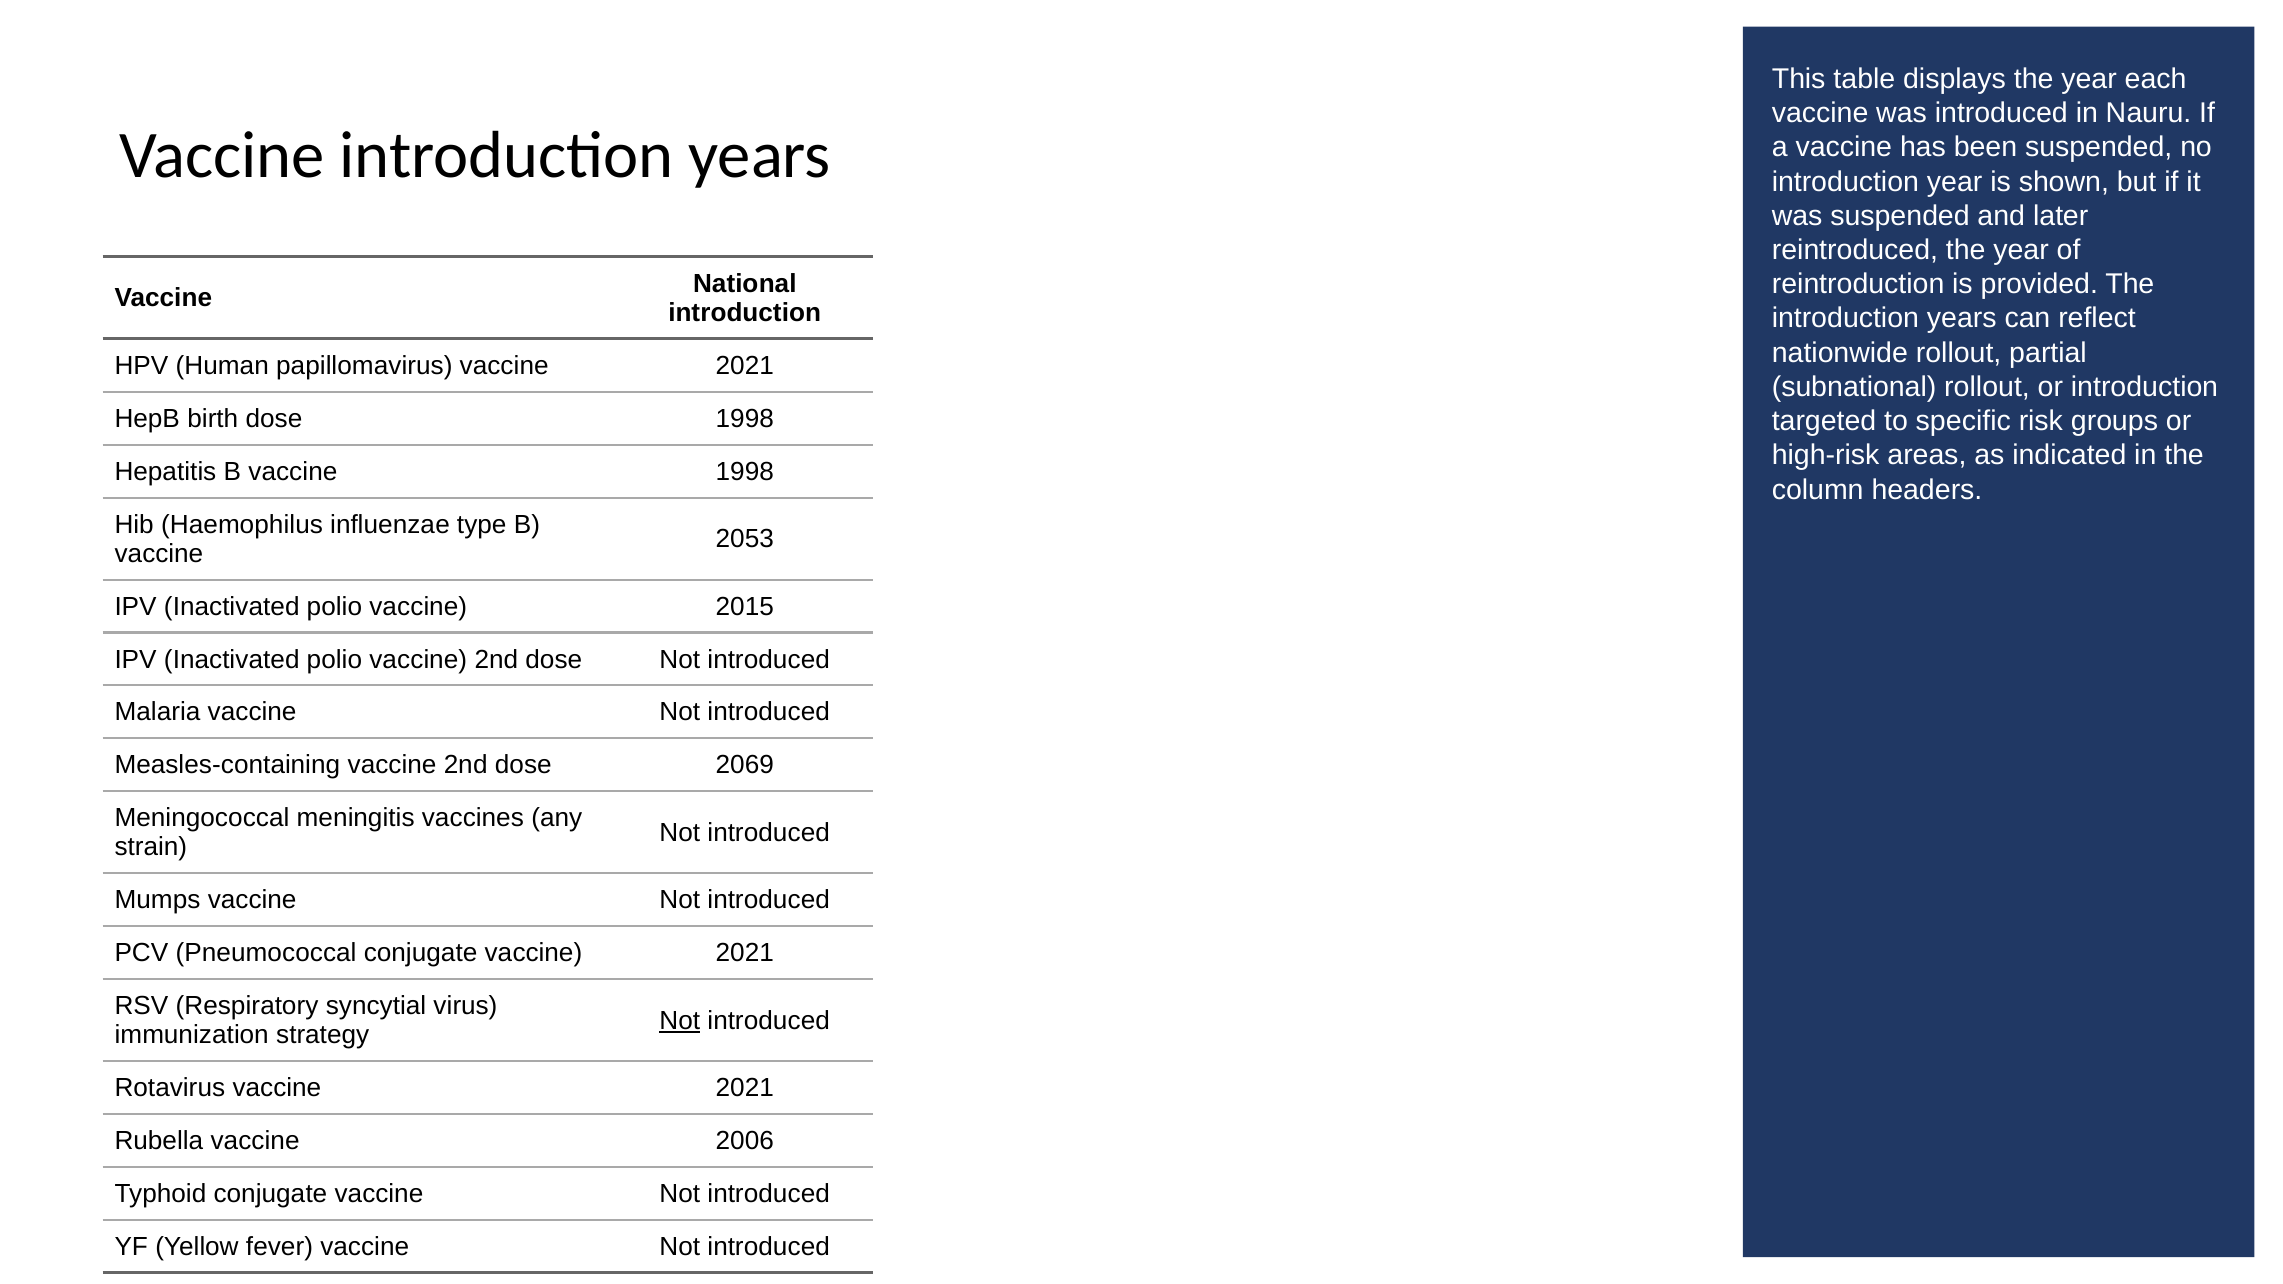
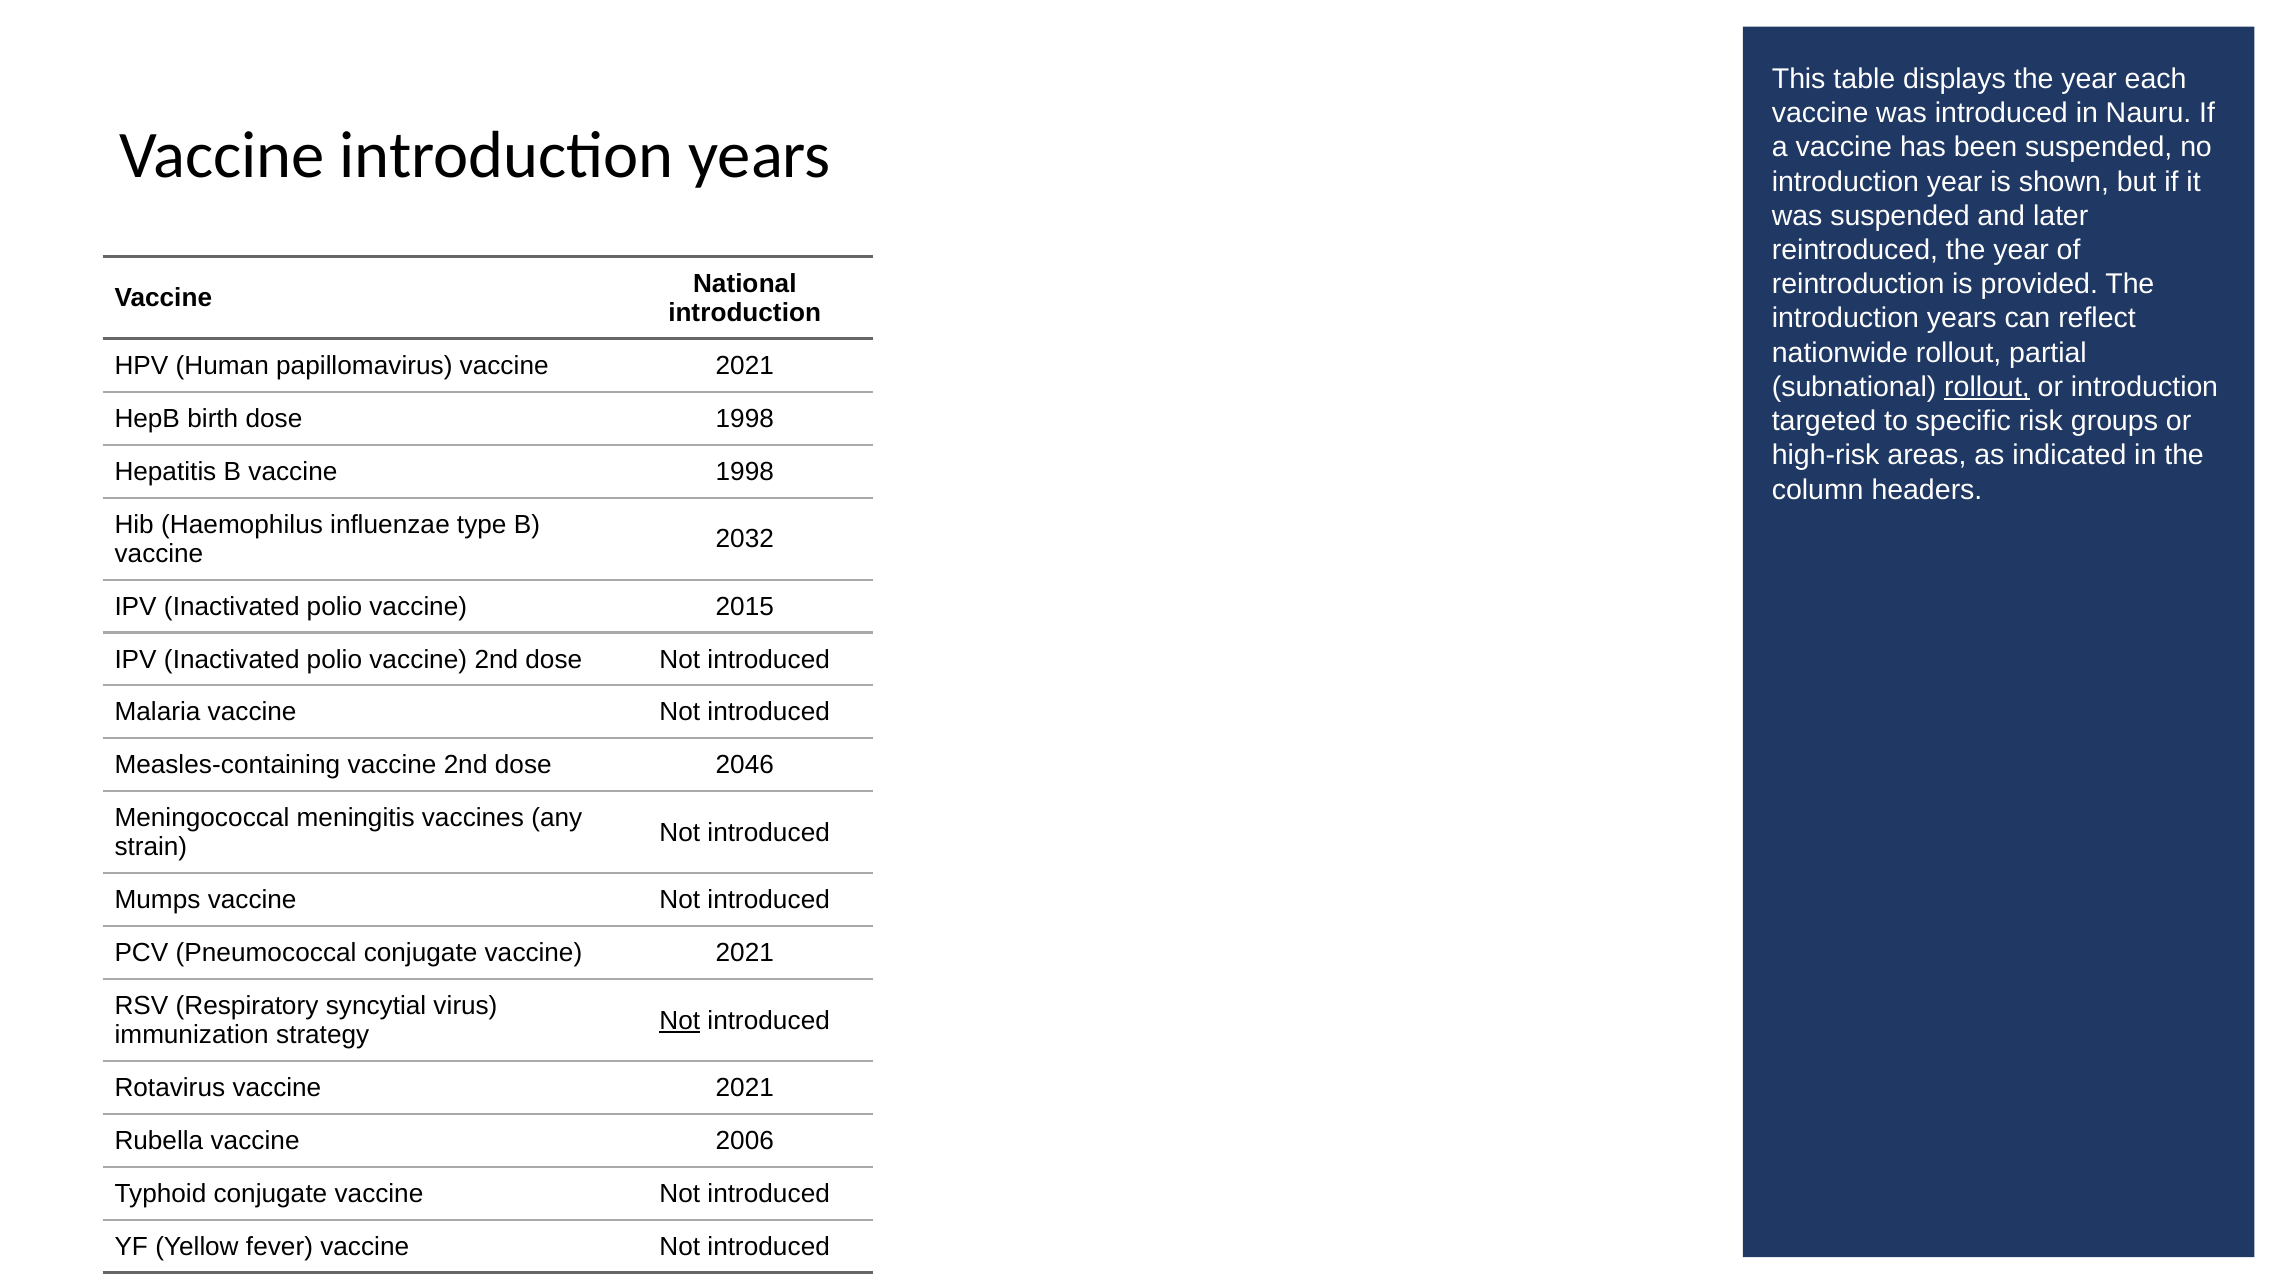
rollout at (1987, 387) underline: none -> present
2053: 2053 -> 2032
2069: 2069 -> 2046
